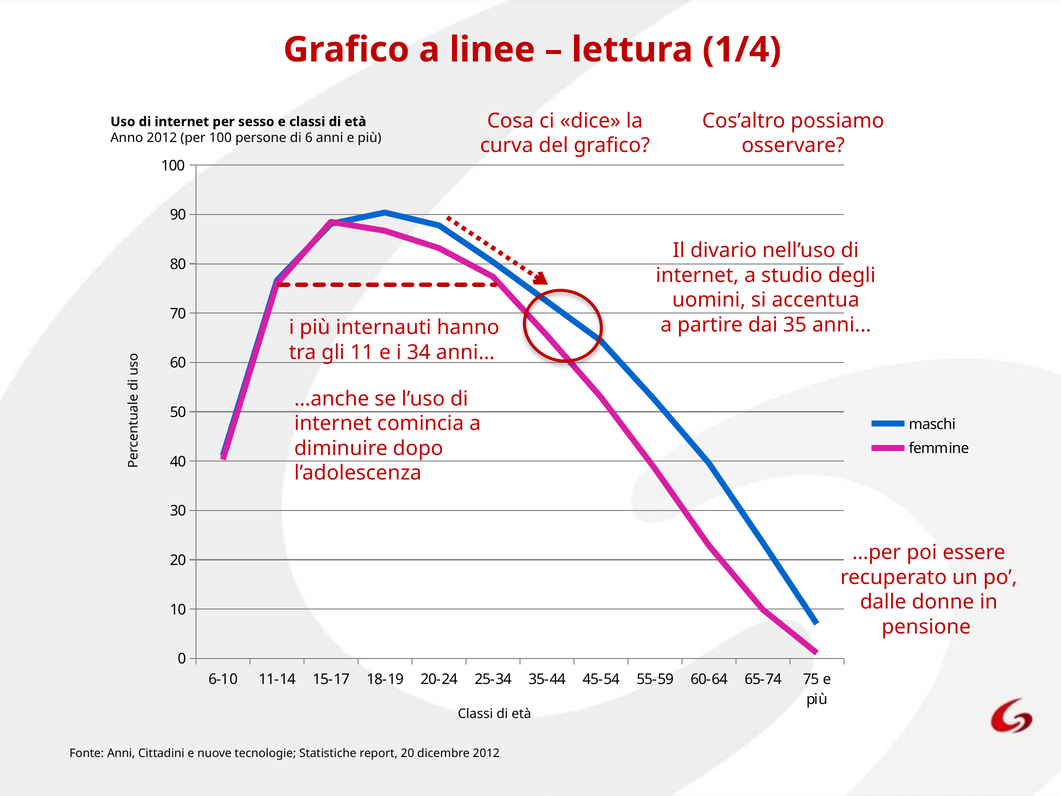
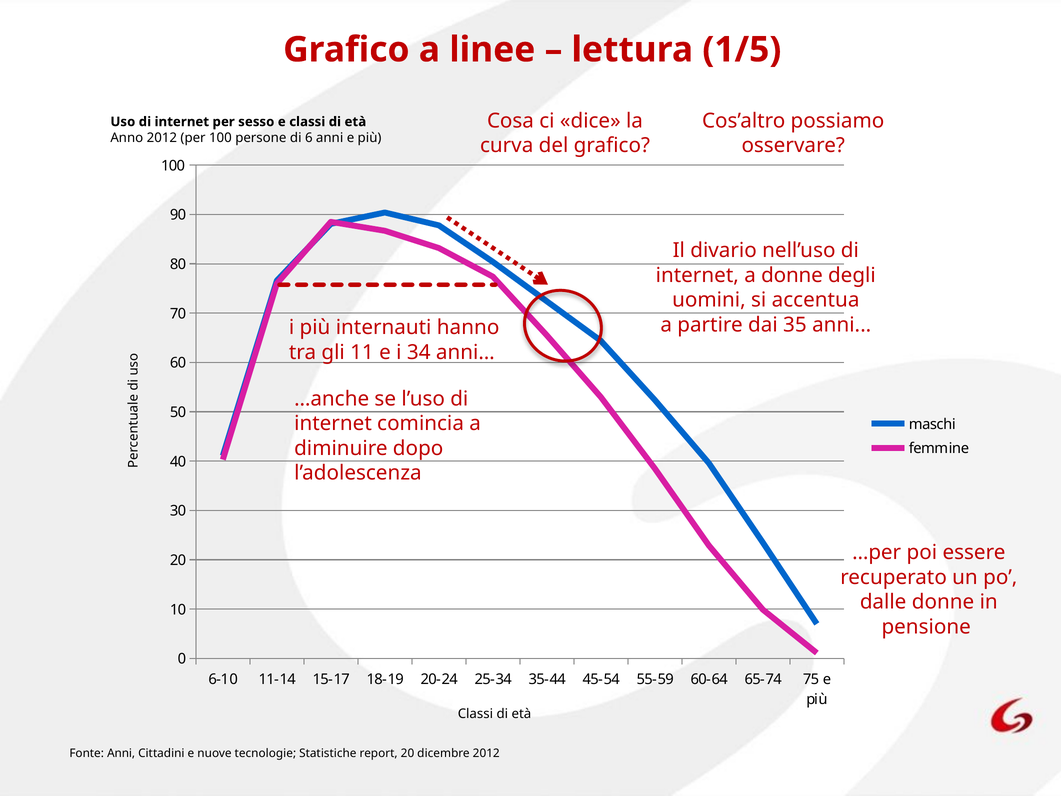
1/4: 1/4 -> 1/5
a studio: studio -> donne
